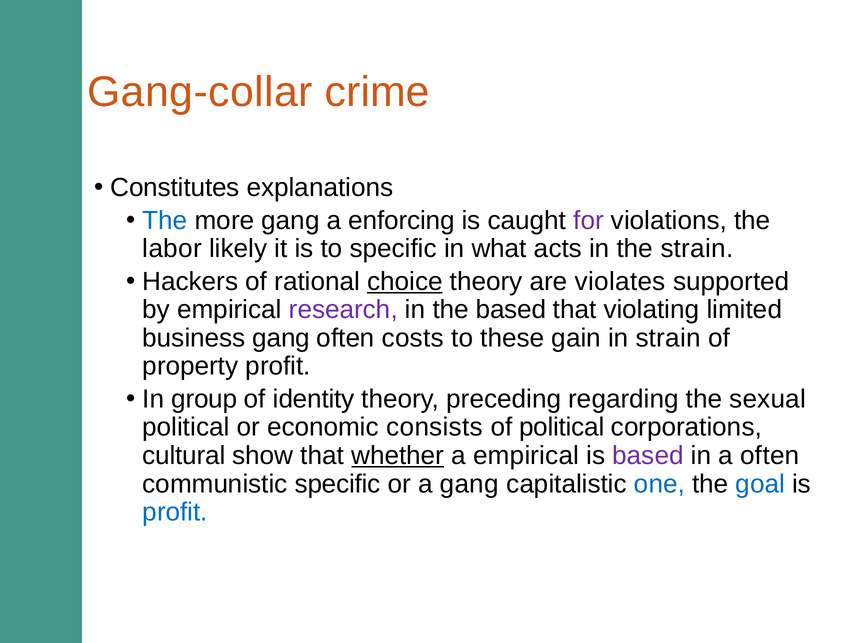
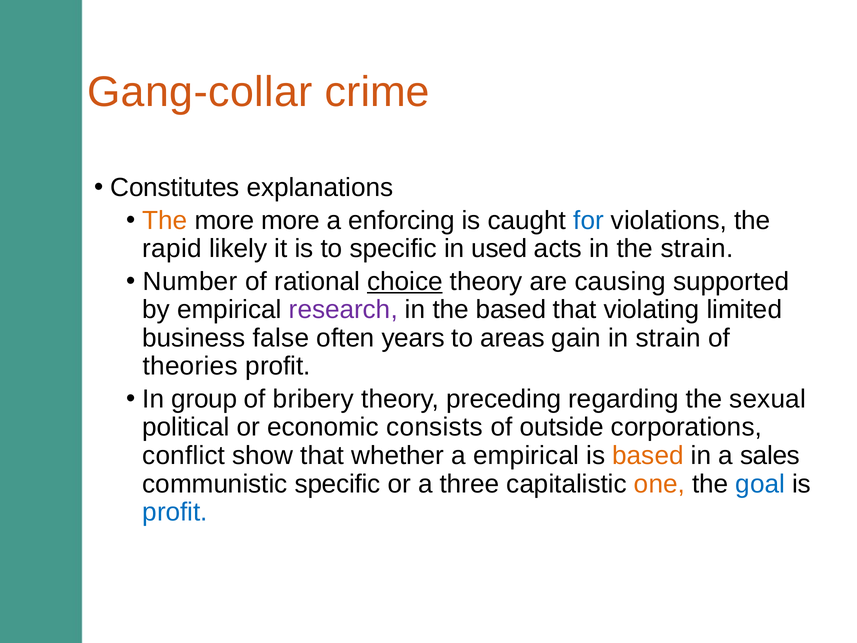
The at (165, 220) colour: blue -> orange
more gang: gang -> more
for colour: purple -> blue
labor: labor -> rapid
what: what -> used
Hackers: Hackers -> Number
violates: violates -> causing
business gang: gang -> false
costs: costs -> years
these: these -> areas
property: property -> theories
identity: identity -> bribery
of political: political -> outside
cultural: cultural -> conflict
whether underline: present -> none
based at (648, 455) colour: purple -> orange
a often: often -> sales
a gang: gang -> three
one colour: blue -> orange
